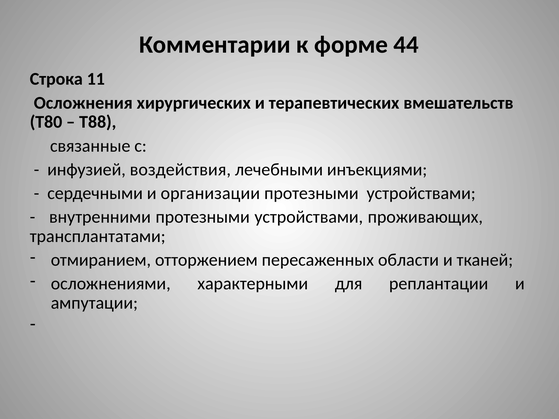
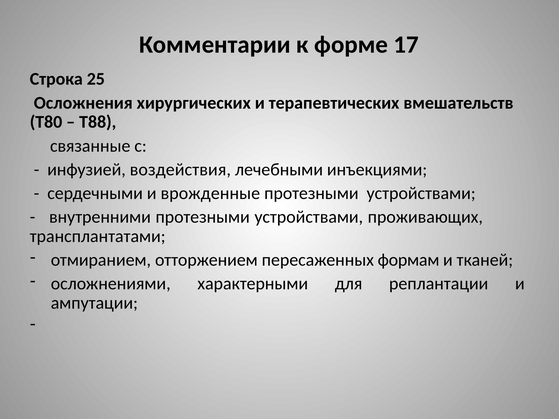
44: 44 -> 17
11: 11 -> 25
организации: организации -> врожденные
области: области -> формам
